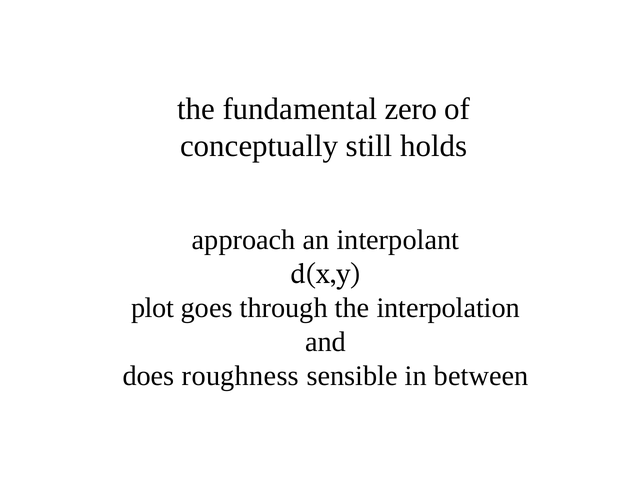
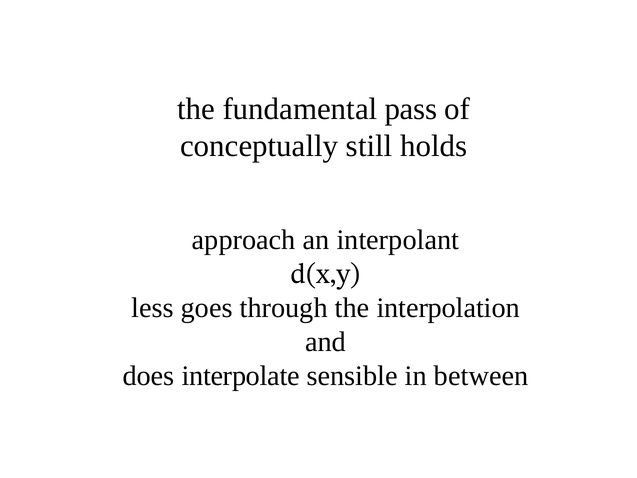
zero: zero -> pass
plot: plot -> less
roughness: roughness -> interpolate
